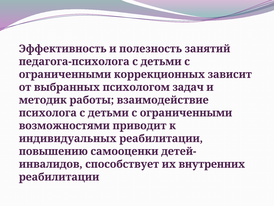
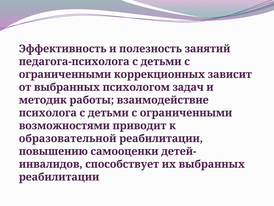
индивидуальных: индивидуальных -> образовательной
их внутренних: внутренних -> выбранных
